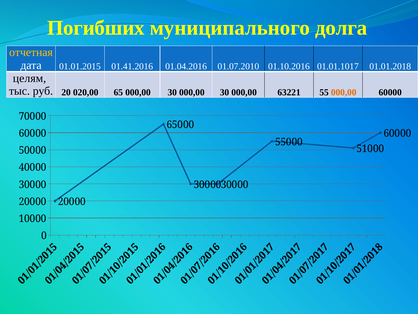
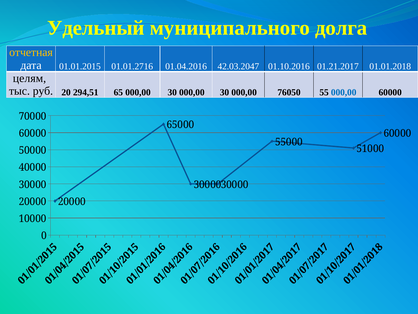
Погибших: Погибших -> Удельный
01.41.2016: 01.41.2016 -> 01.01.2716
01.07.2010: 01.07.2010 -> 42.03.2047
01.01.1017: 01.01.1017 -> 01.21.2017
020,00: 020,00 -> 294,51
63221: 63221 -> 76050
000,00 at (344, 92) colour: orange -> blue
